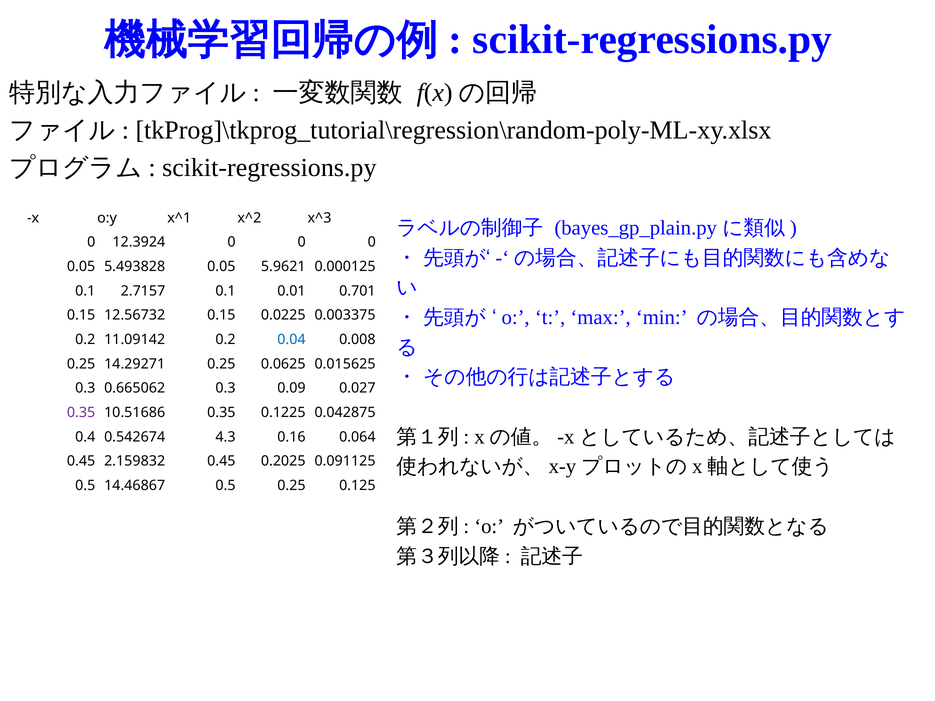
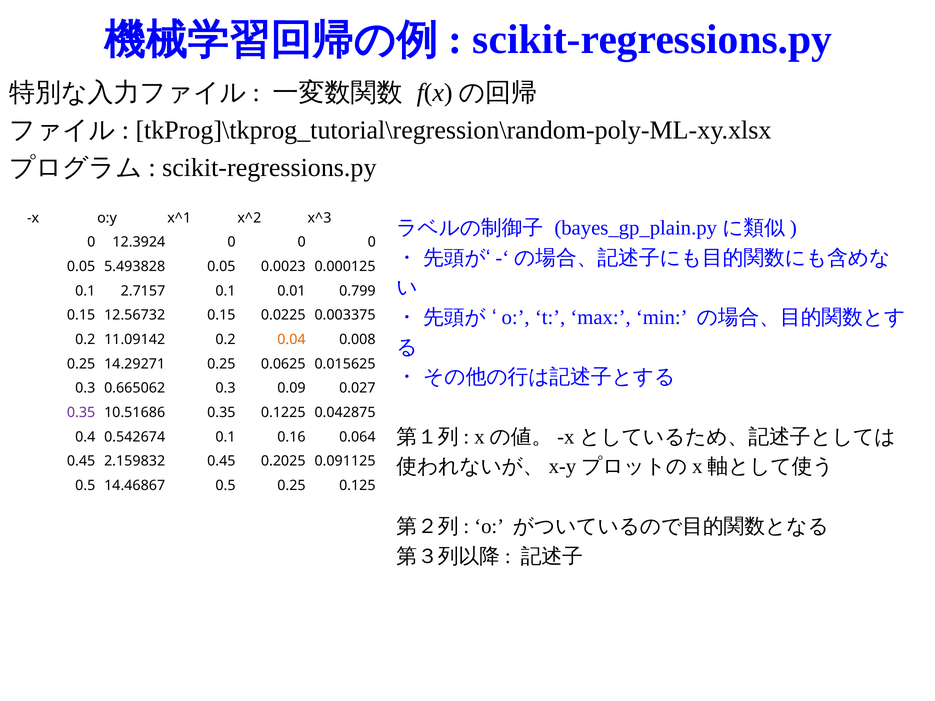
5.9621: 5.9621 -> 0.0023
0.701: 0.701 -> 0.799
0.04 colour: blue -> orange
0.542674 4.3: 4.3 -> 0.1
